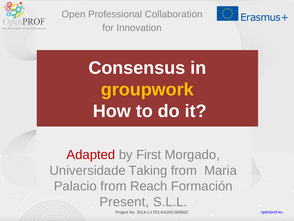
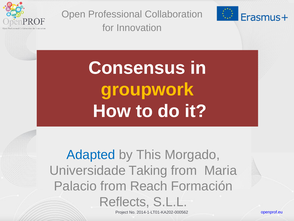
Adapted colour: red -> blue
First: First -> This
Present: Present -> Reflects
